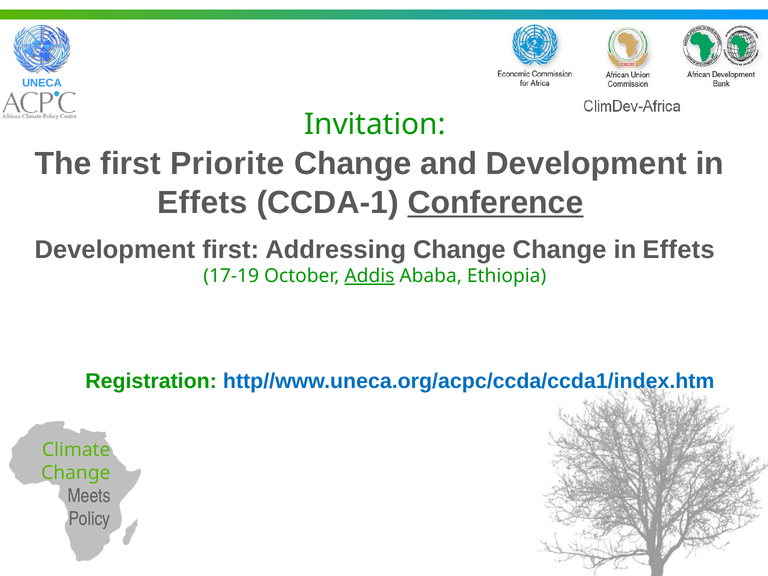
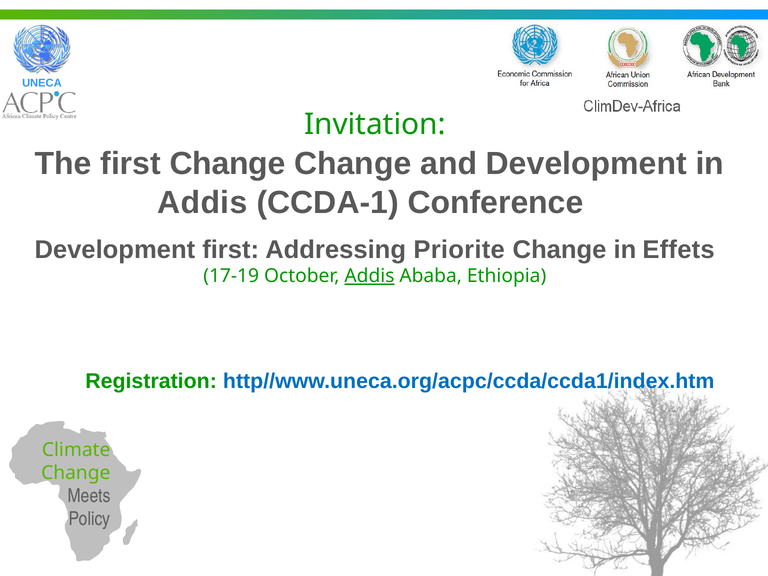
first Priorite: Priorite -> Change
Effets at (202, 203): Effets -> Addis
Conference underline: present -> none
Addressing Change: Change -> Priorite
